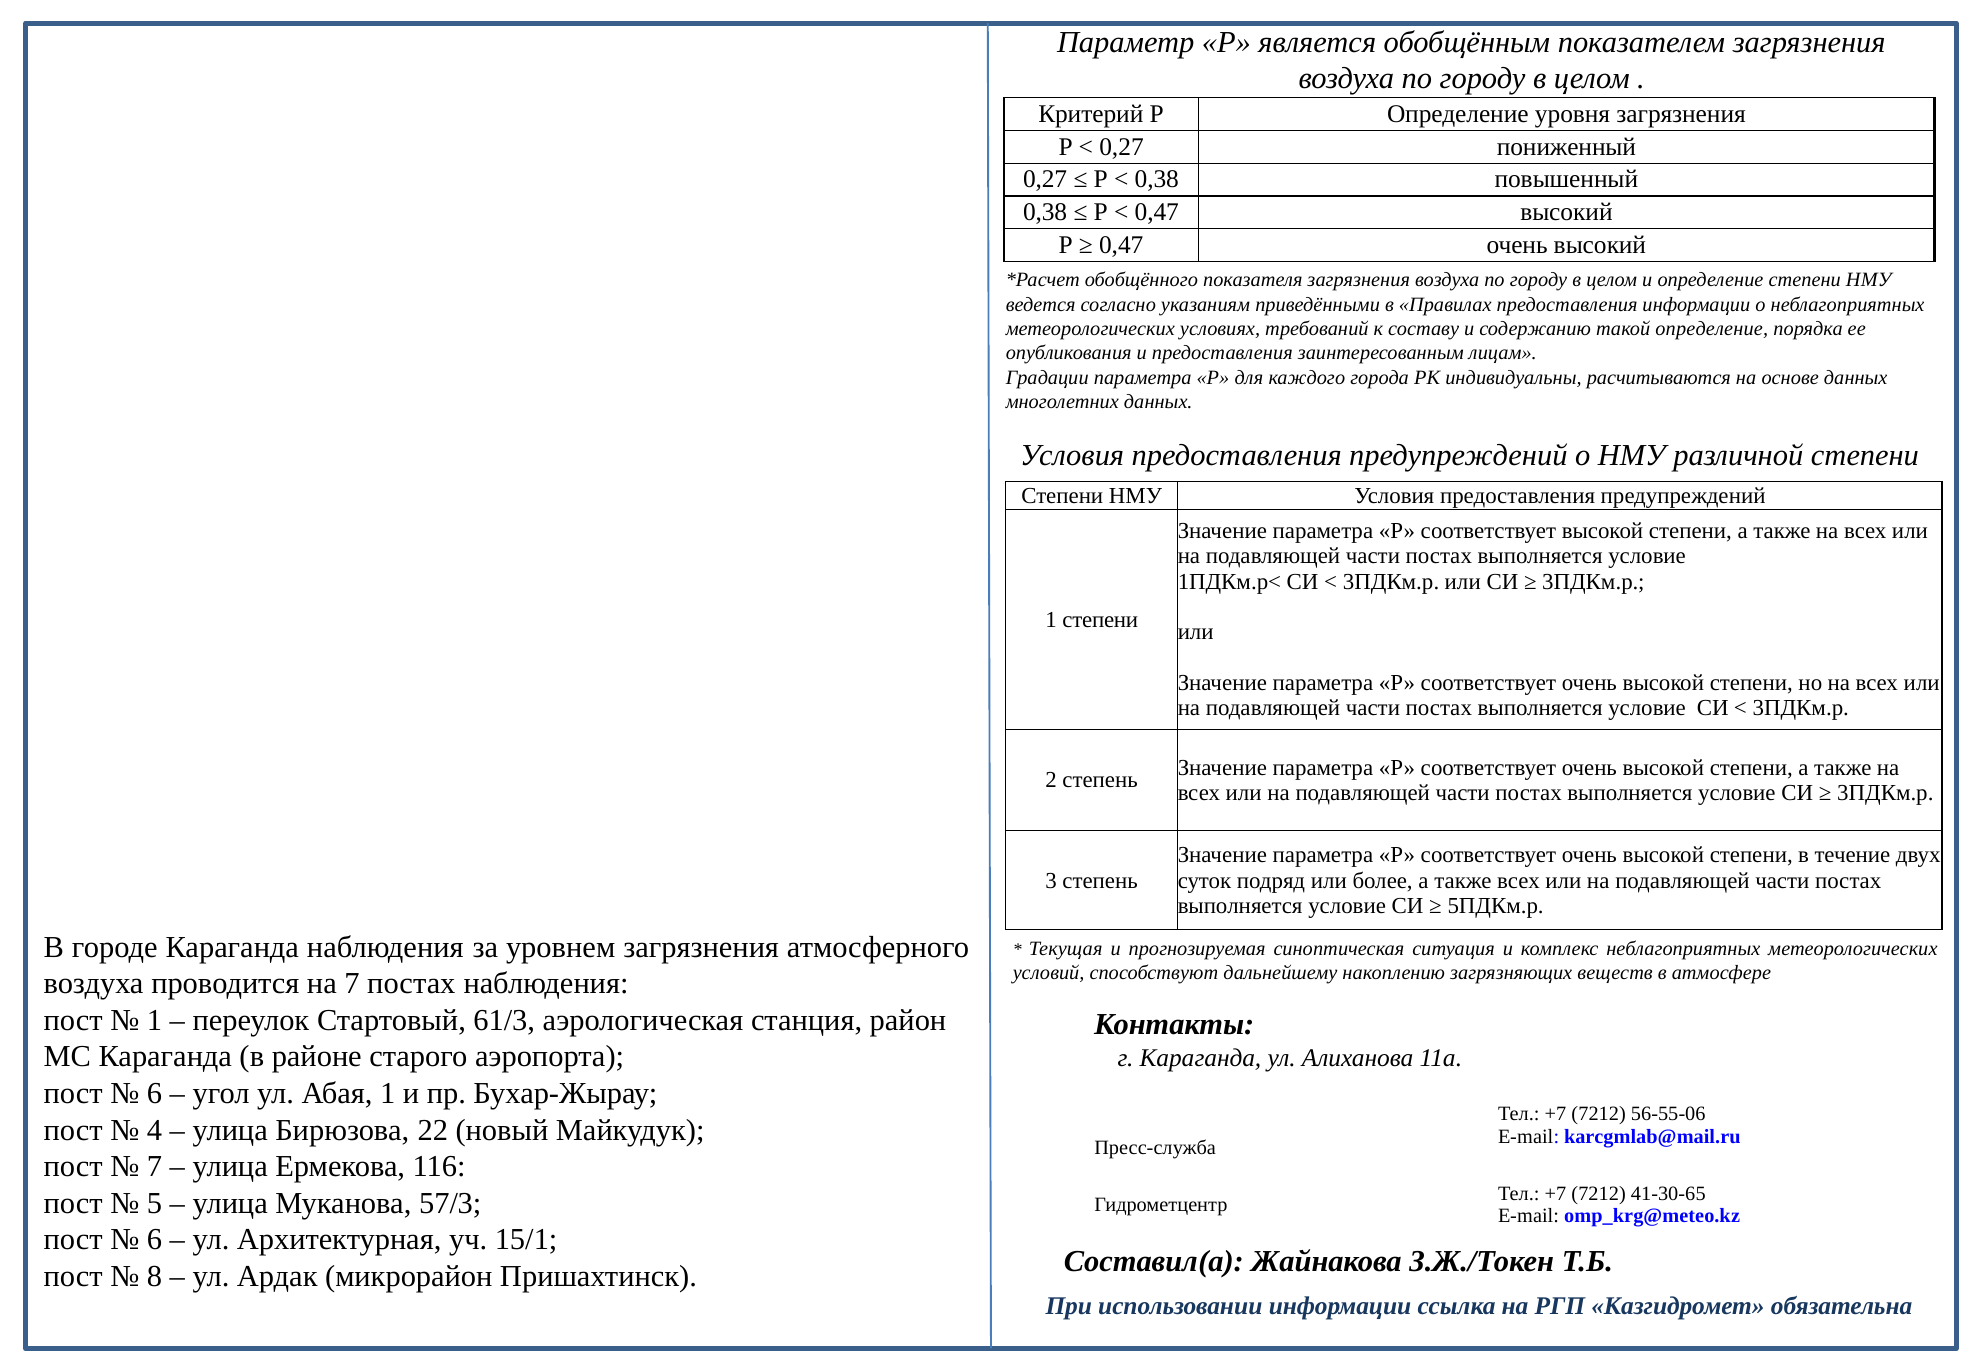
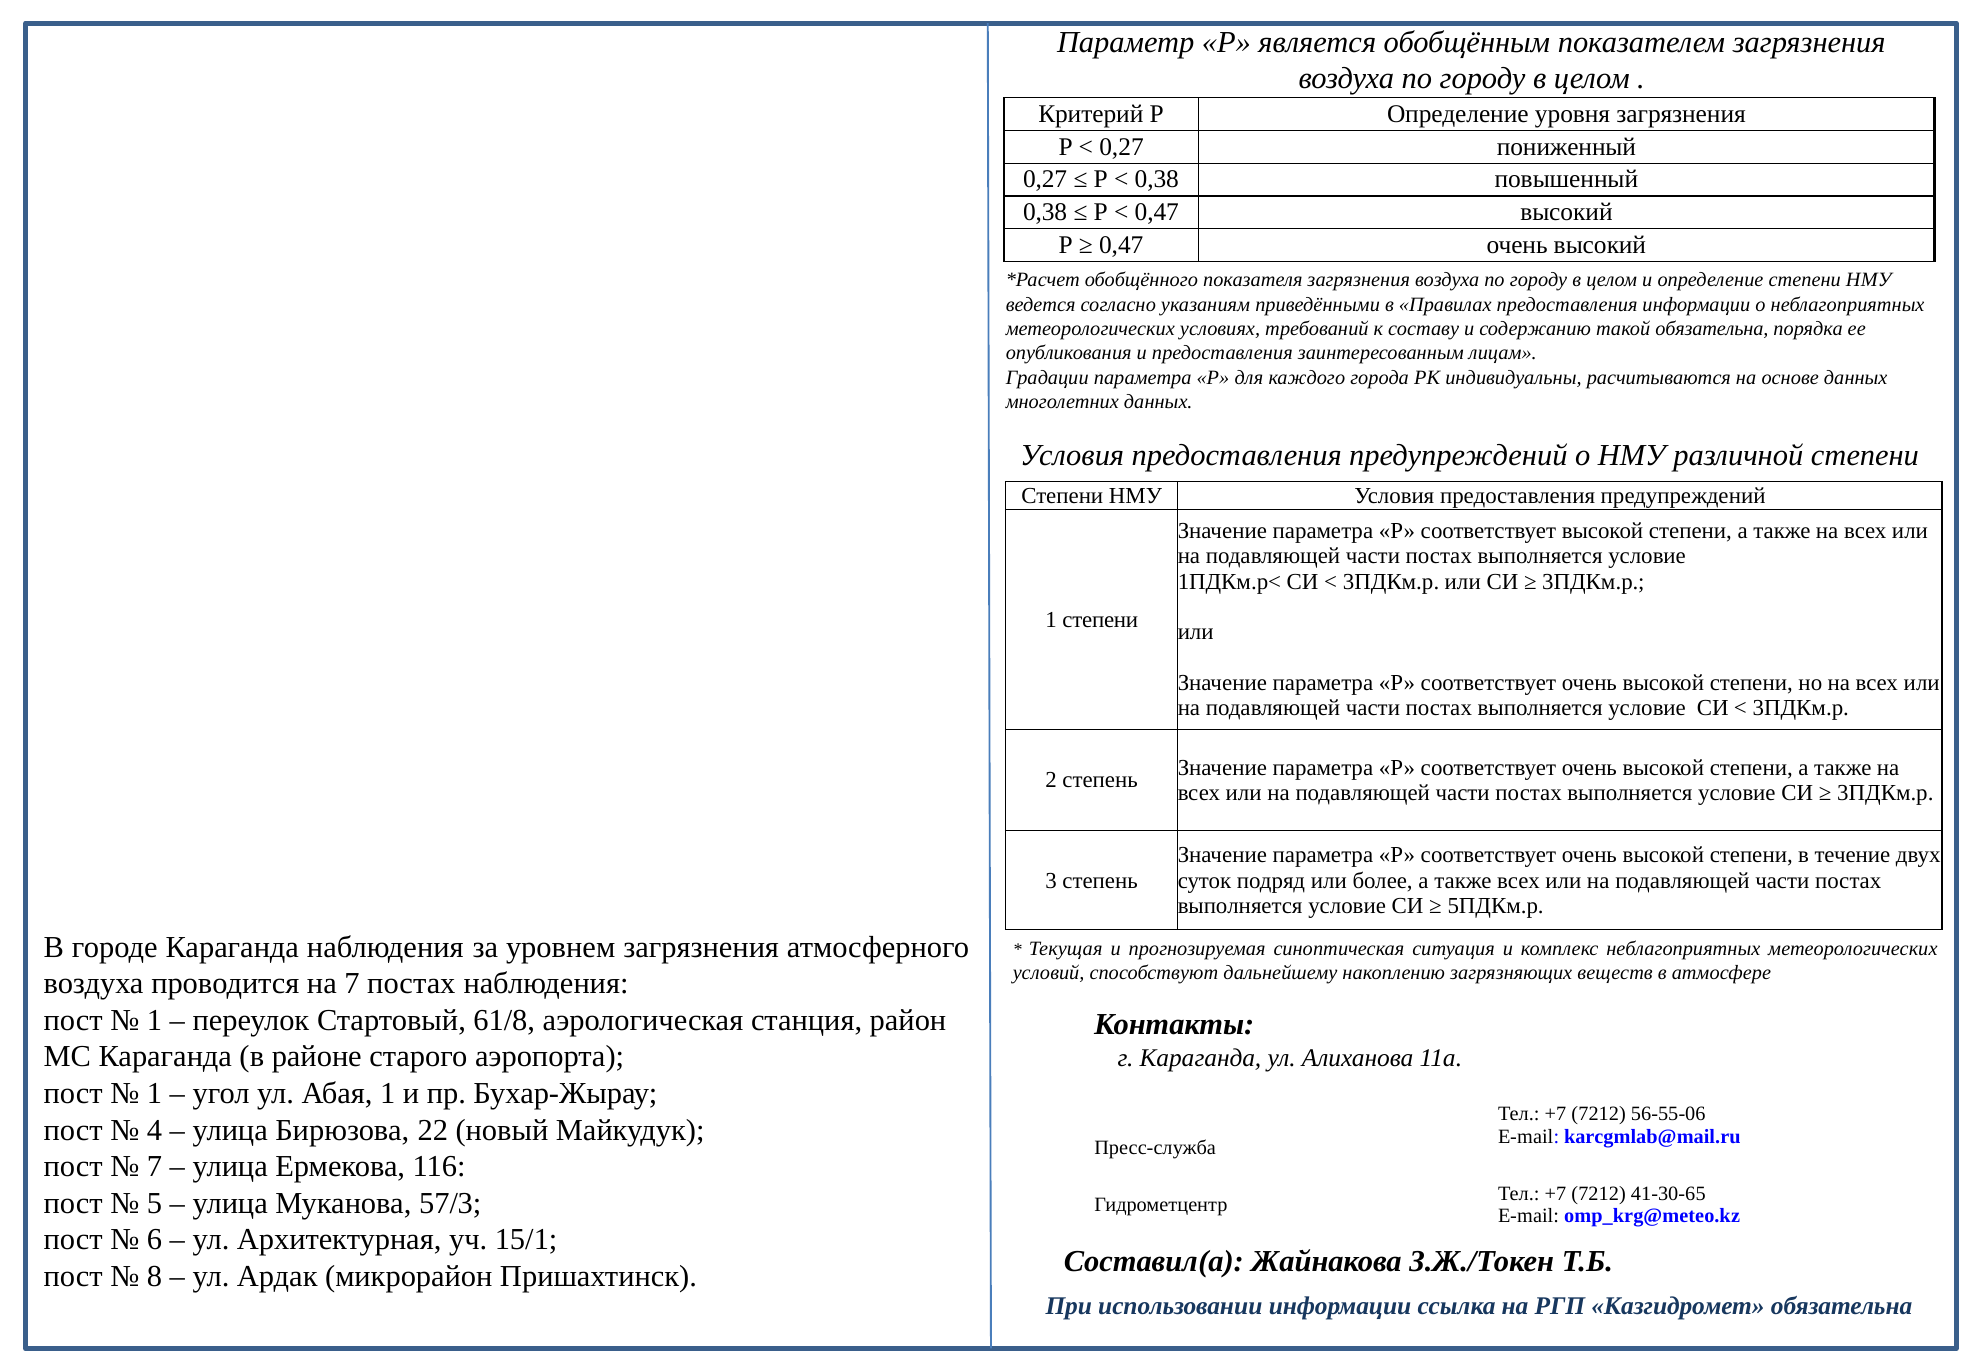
такой определение: определение -> обязательна
61/3: 61/3 -> 61/8
6 at (155, 1094): 6 -> 1
